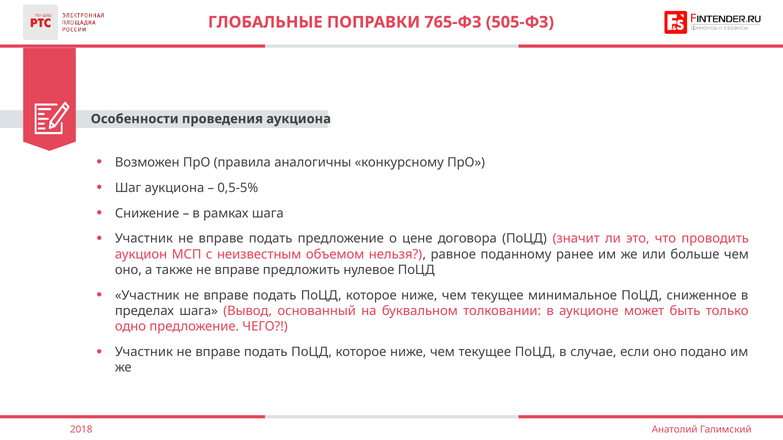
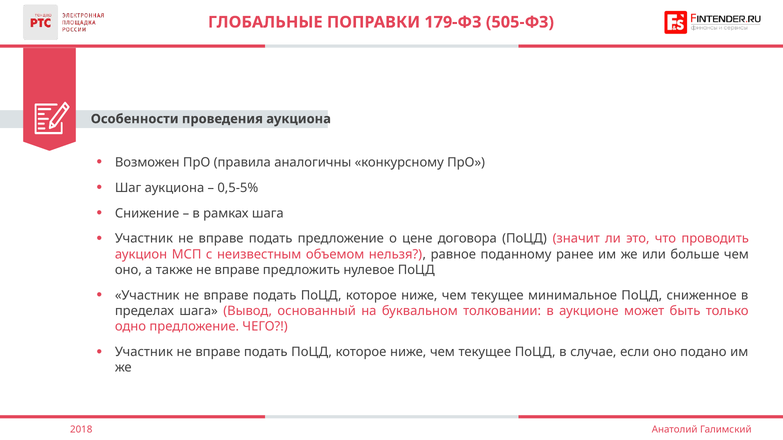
765-ФЗ: 765-ФЗ -> 179-ФЗ
